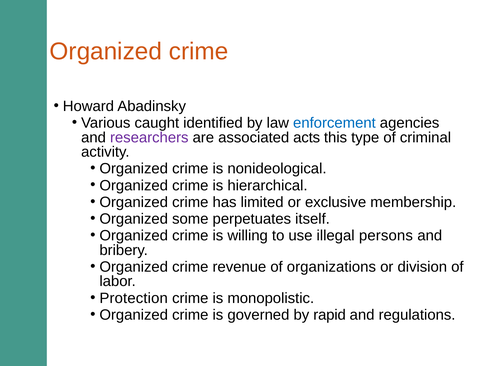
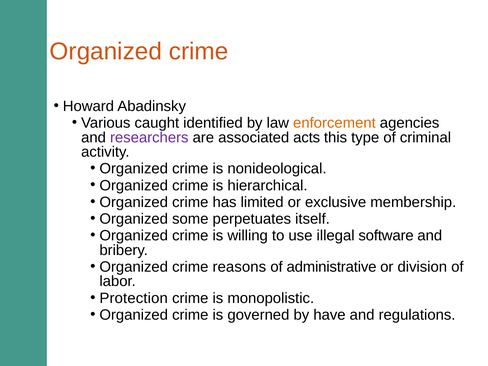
enforcement colour: blue -> orange
persons: persons -> software
revenue: revenue -> reasons
organizations: organizations -> administrative
rapid: rapid -> have
